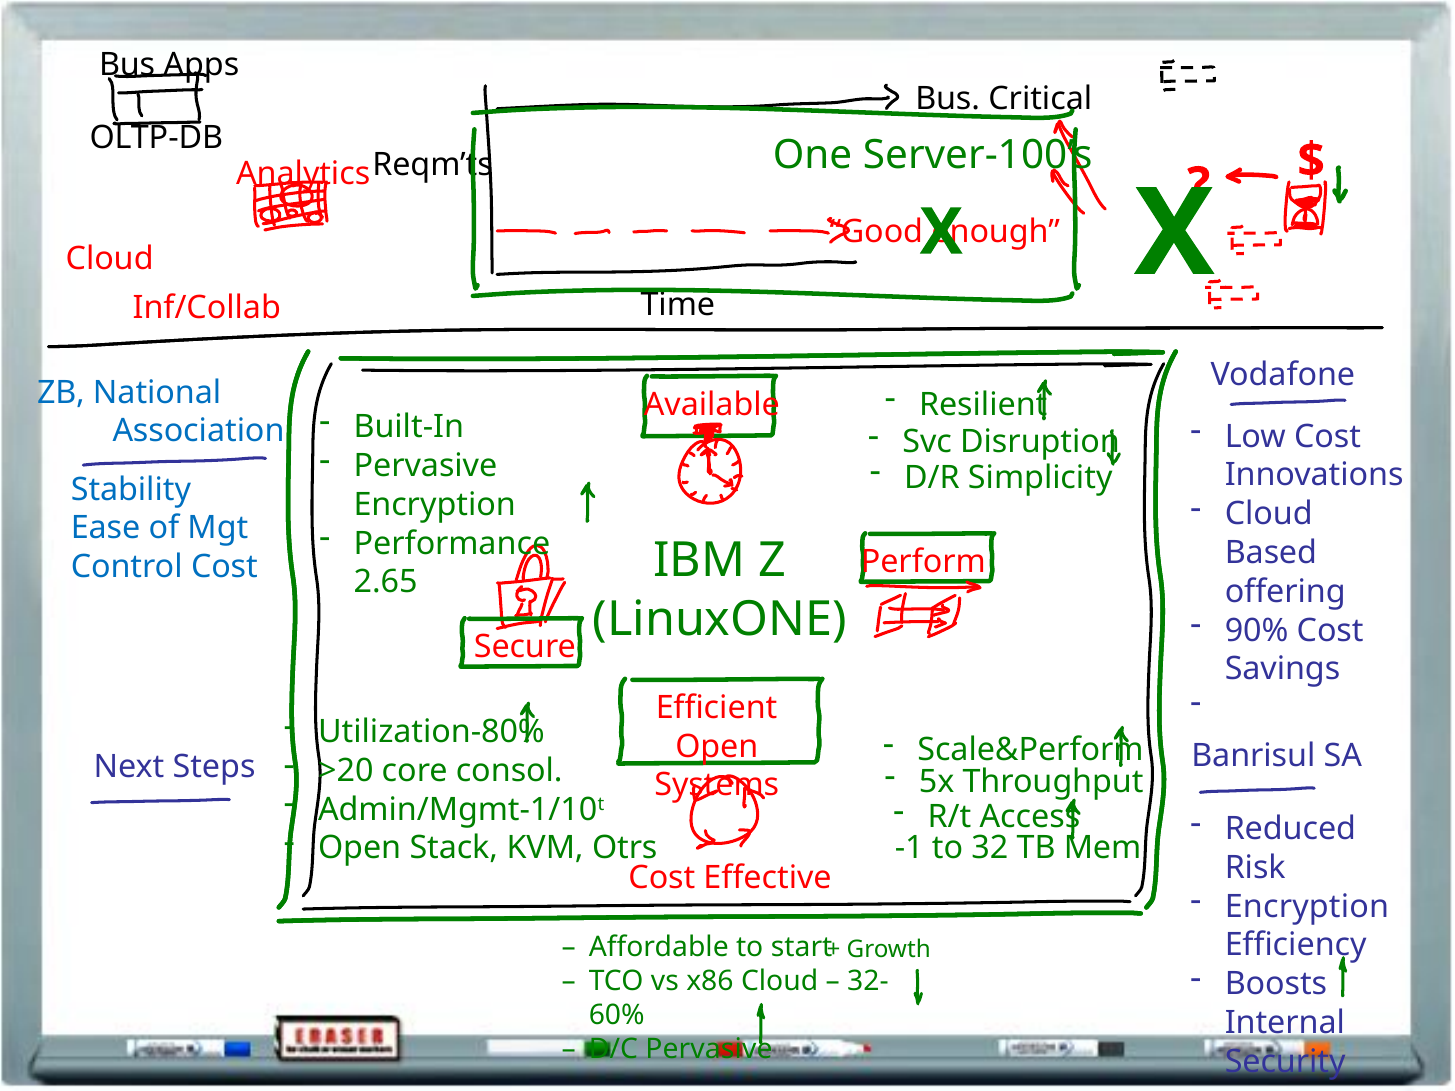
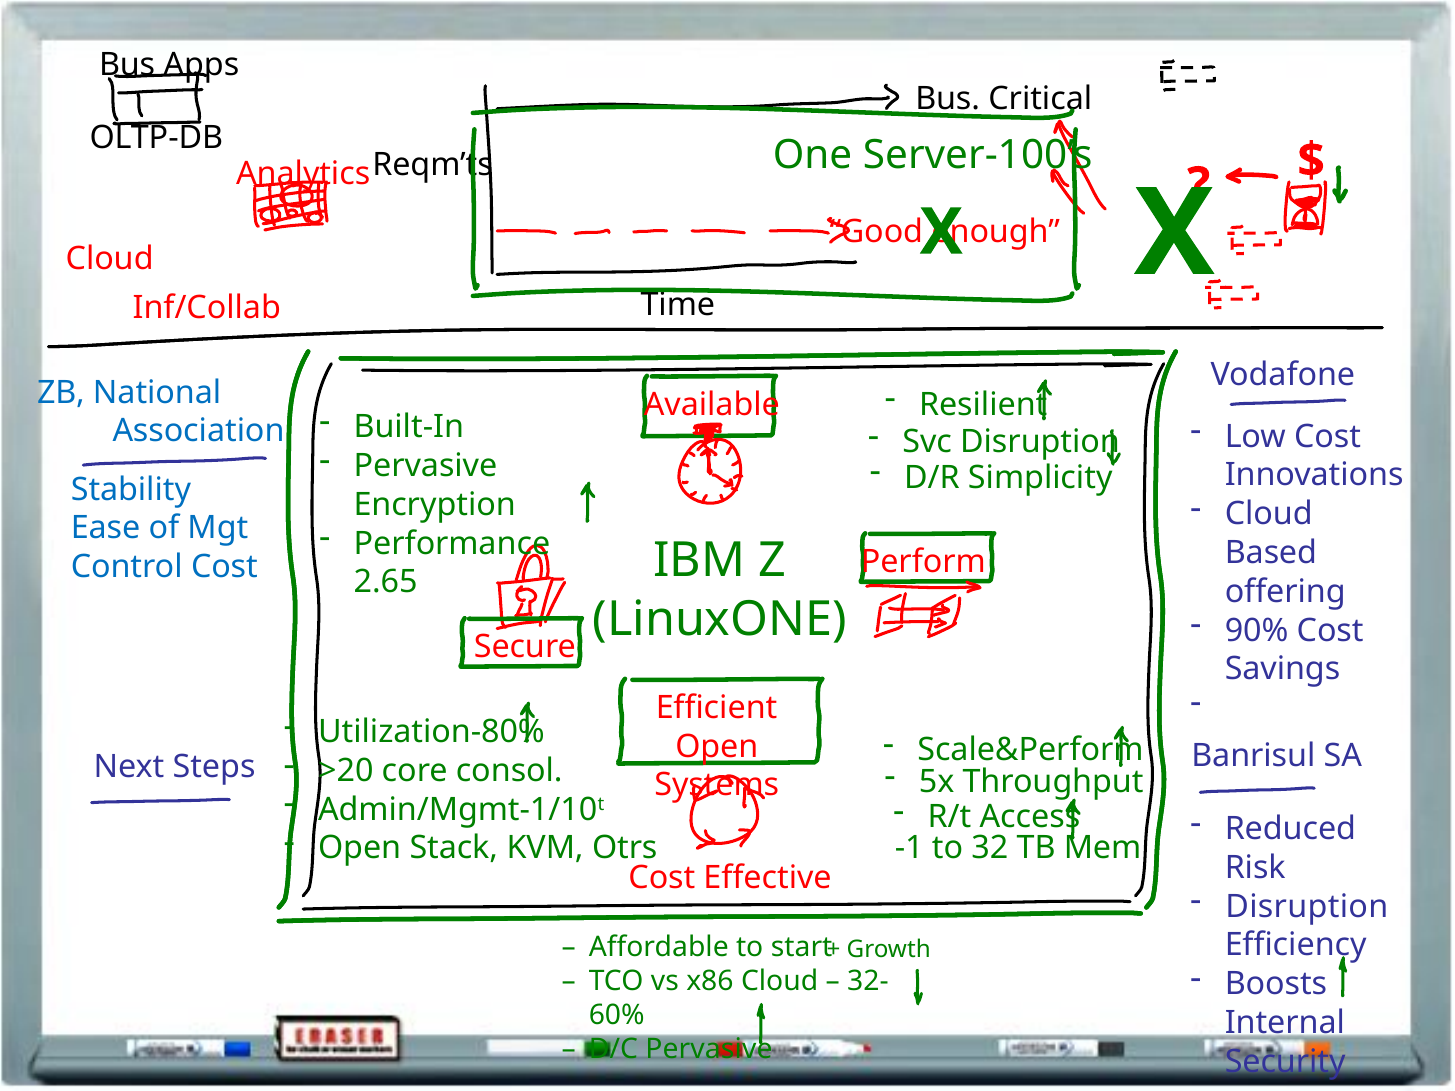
Encryption at (1307, 907): Encryption -> Disruption
